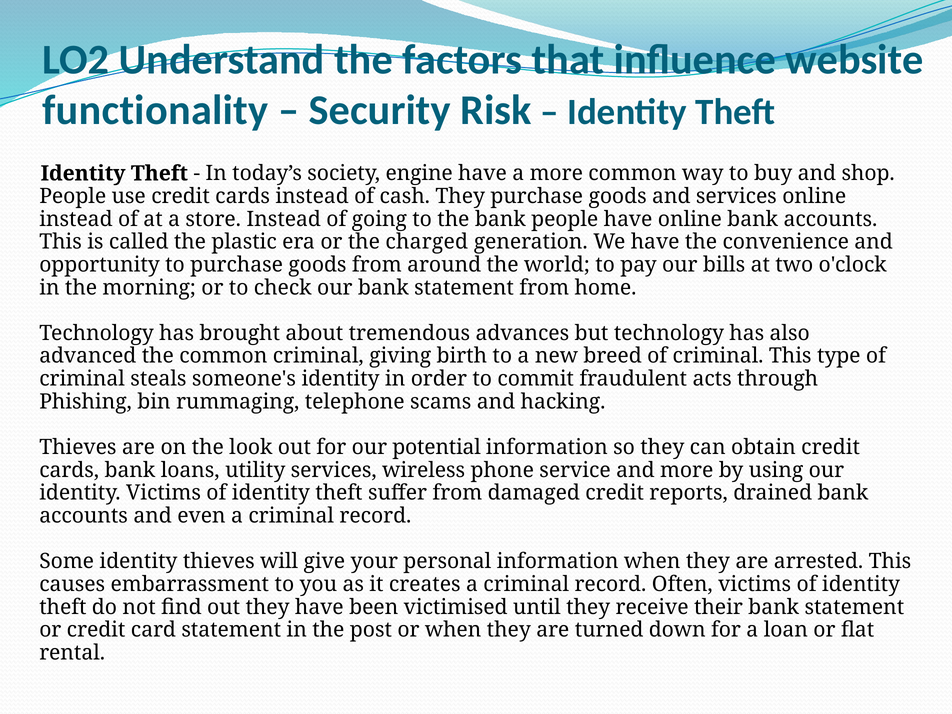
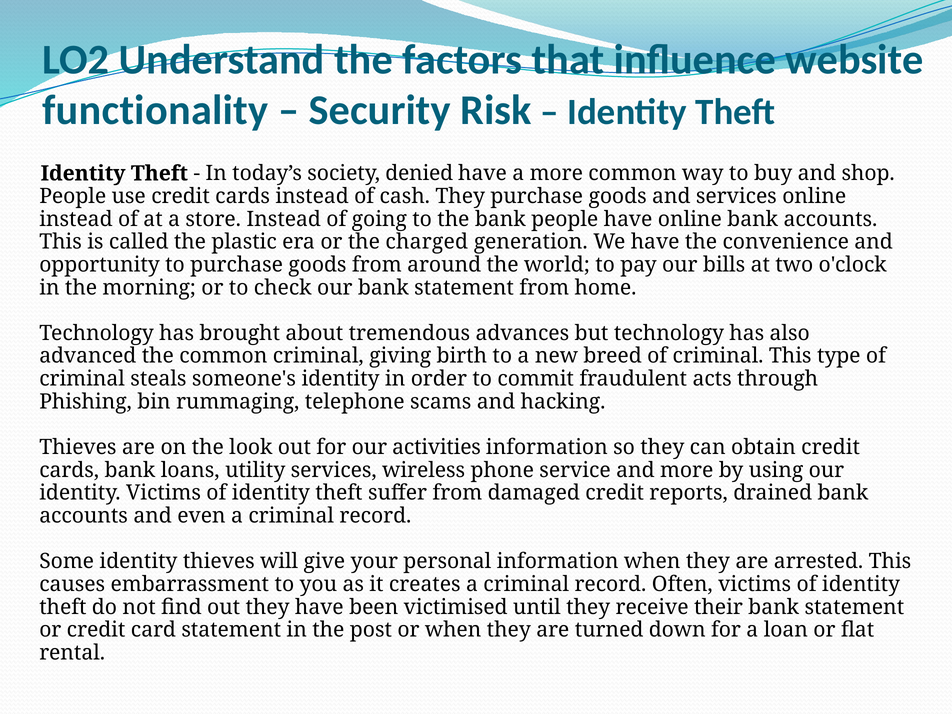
engine: engine -> denied
potential: potential -> activities
